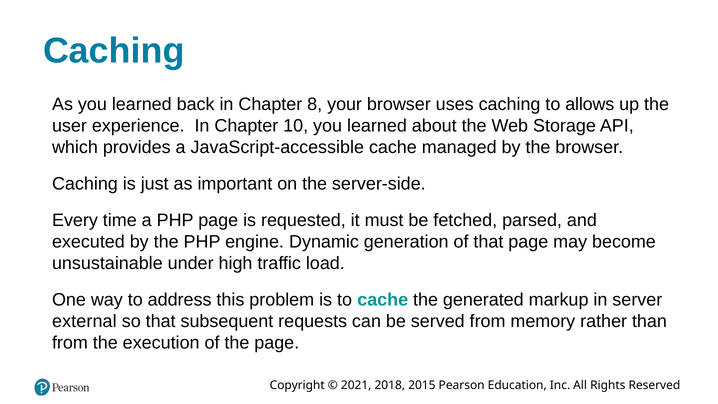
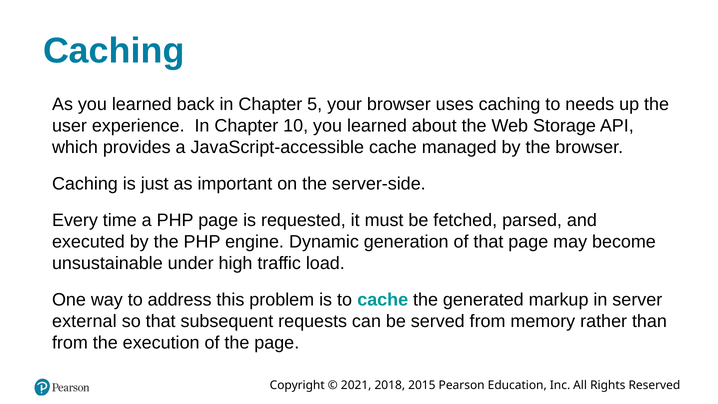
8: 8 -> 5
allows: allows -> needs
